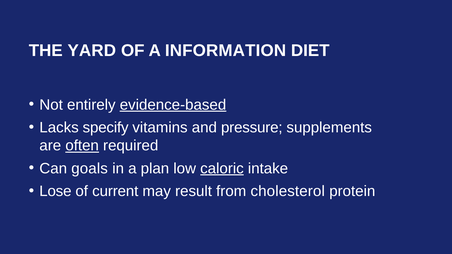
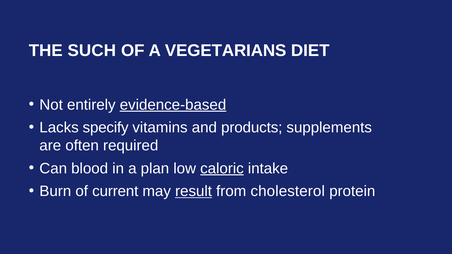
YARD: YARD -> SUCH
INFORMATION: INFORMATION -> VEGETARIANS
pressure: pressure -> products
often underline: present -> none
goals: goals -> blood
Lose: Lose -> Burn
result underline: none -> present
